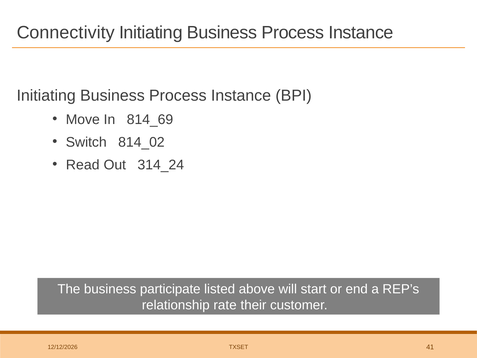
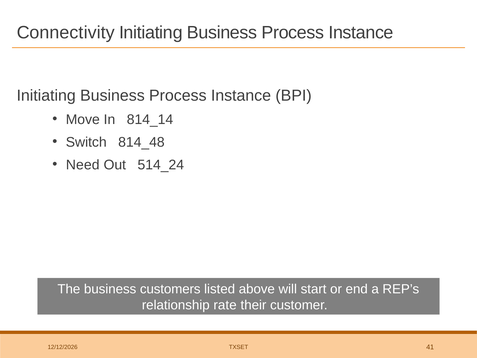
814_69: 814_69 -> 814_14
814_02: 814_02 -> 814_48
Read: Read -> Need
314_24: 314_24 -> 514_24
participate: participate -> customers
